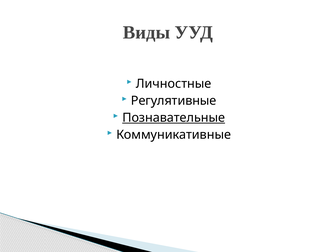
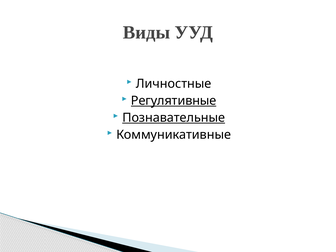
Регулятивные underline: none -> present
